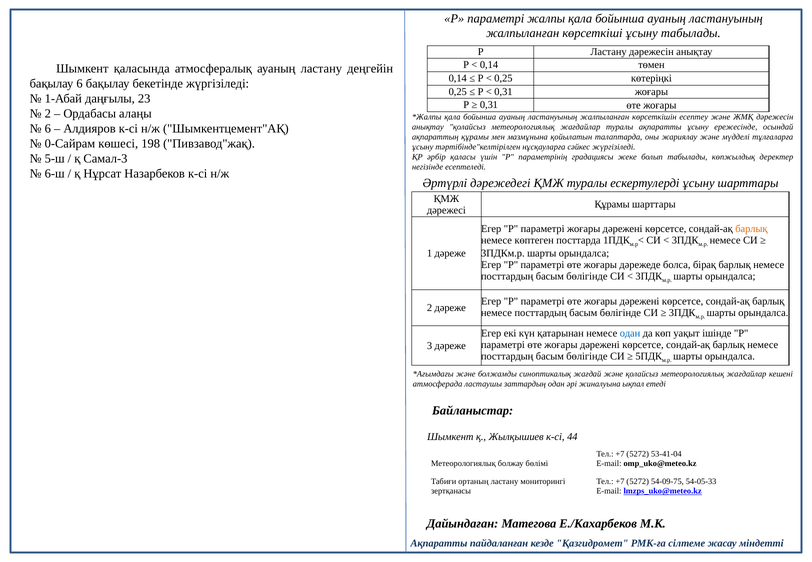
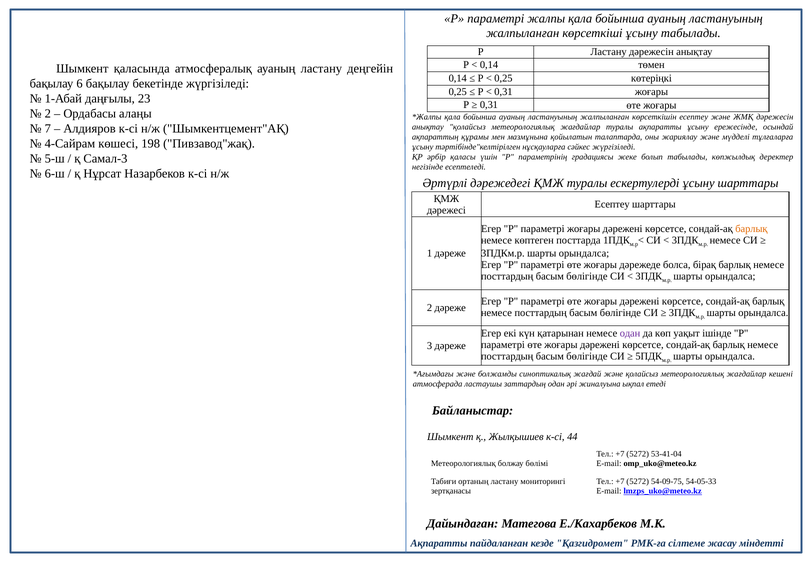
6 at (48, 129): 6 -> 7
0-Сайрам: 0-Сайрам -> 4-Сайрам
Құрамы at (612, 204): Құрамы -> Есептеу
одан at (630, 333) colour: blue -> purple
